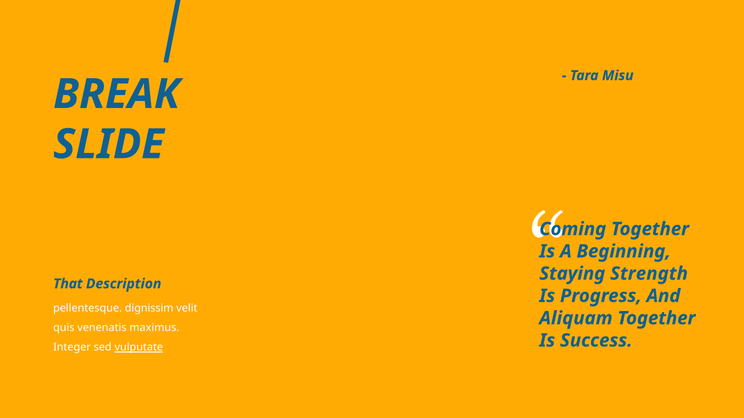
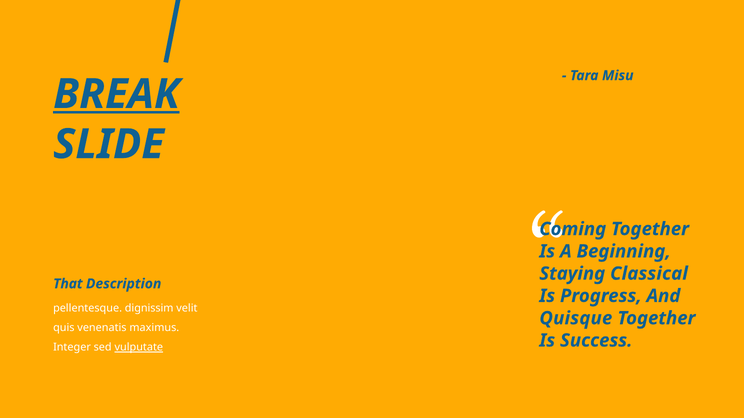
BREAK underline: none -> present
Strength: Strength -> Classical
Aliquam: Aliquam -> Quisque
